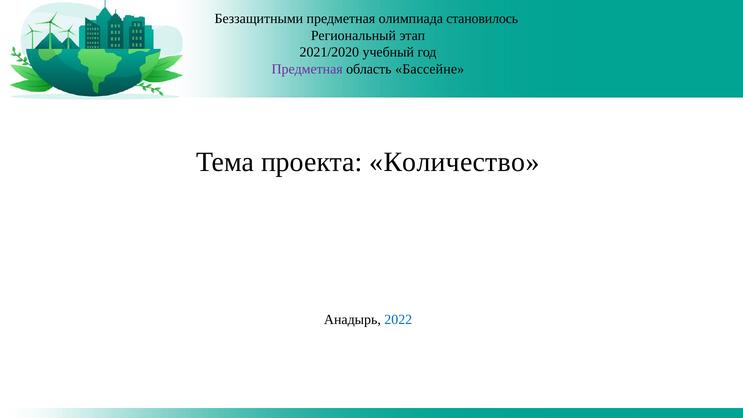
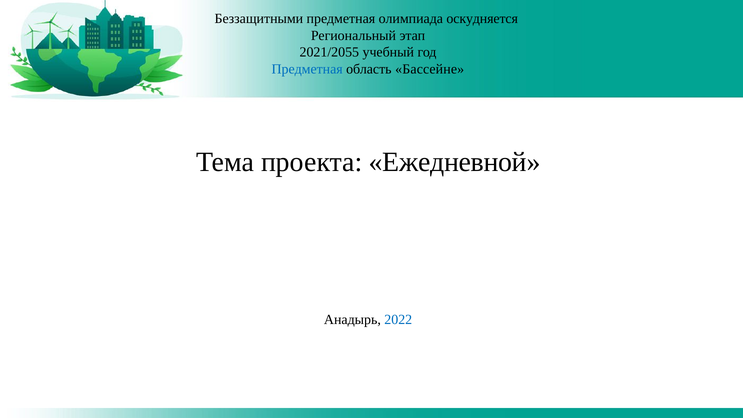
становилось: становилось -> оскудняется
2021/2020: 2021/2020 -> 2021/2055
Предметная at (307, 69) colour: purple -> blue
Количество: Количество -> Ежедневной
